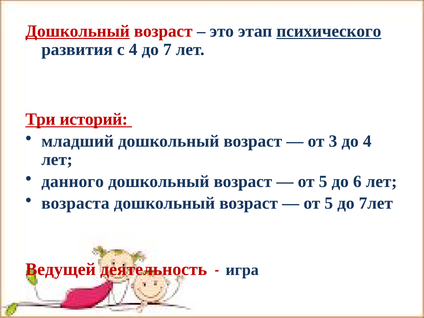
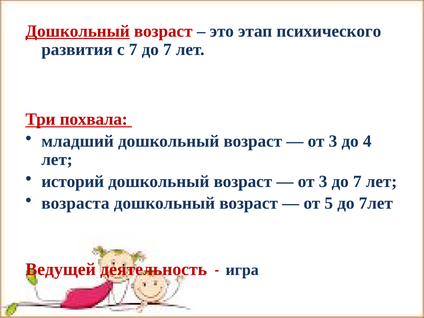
психического underline: present -> none
с 4: 4 -> 7
историй: историй -> похвала
данного: данного -> историй
5 at (323, 181): 5 -> 3
6 at (357, 181): 6 -> 7
